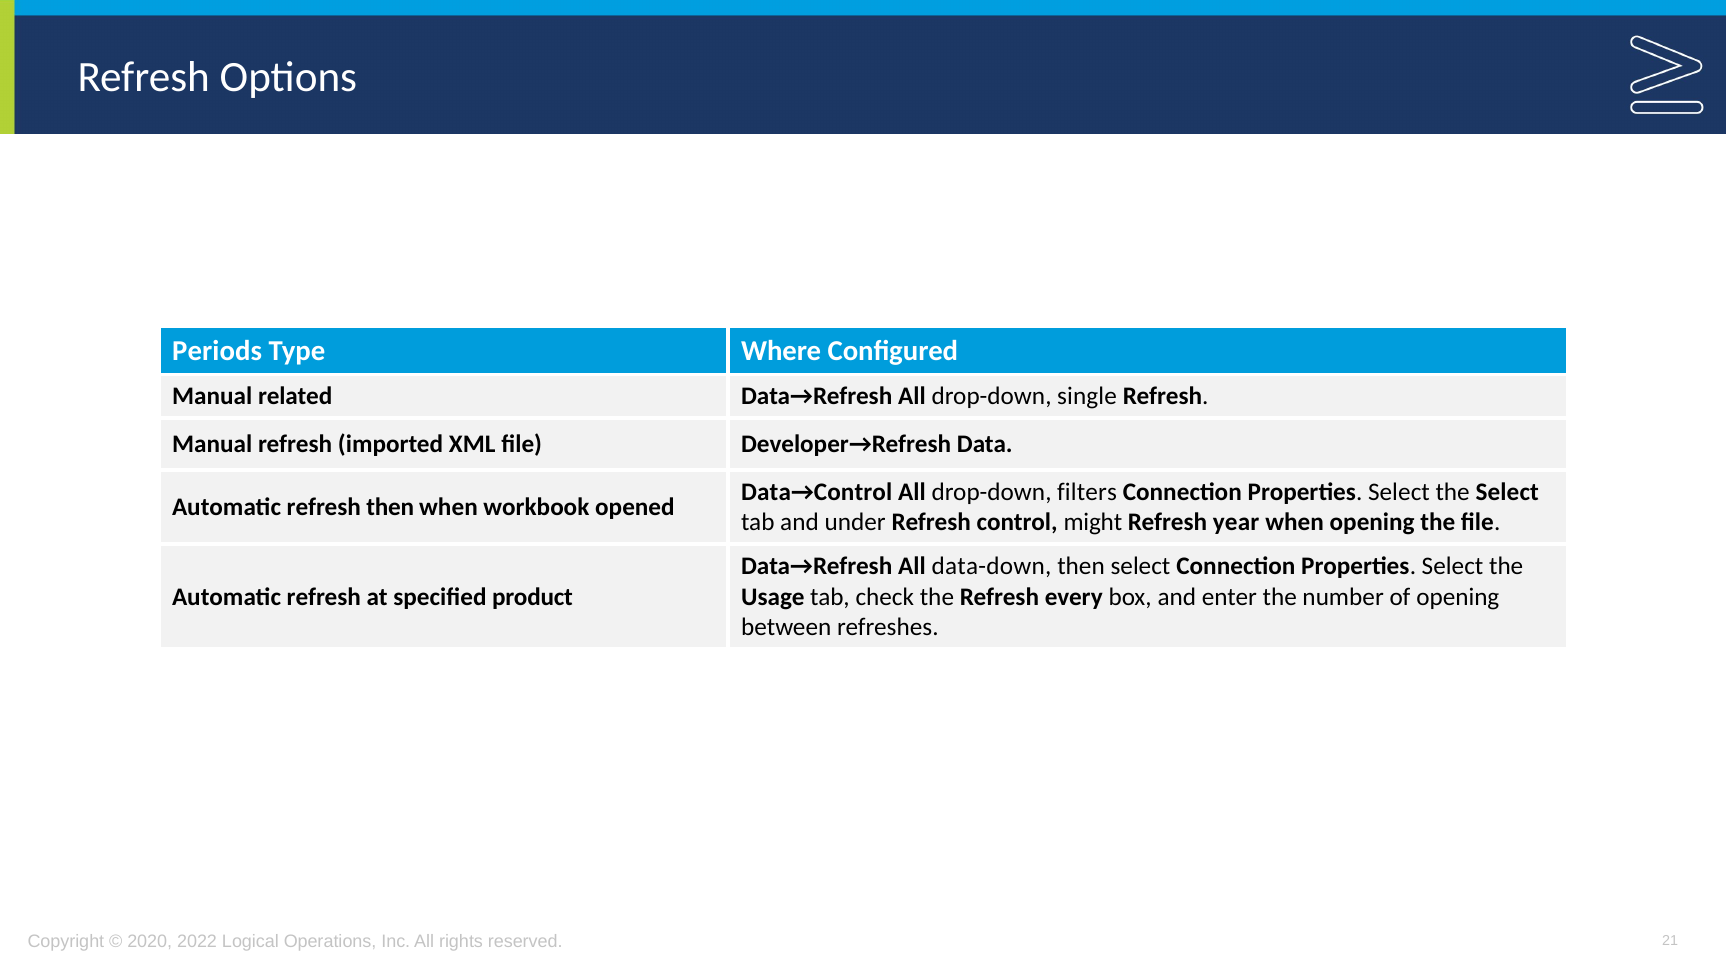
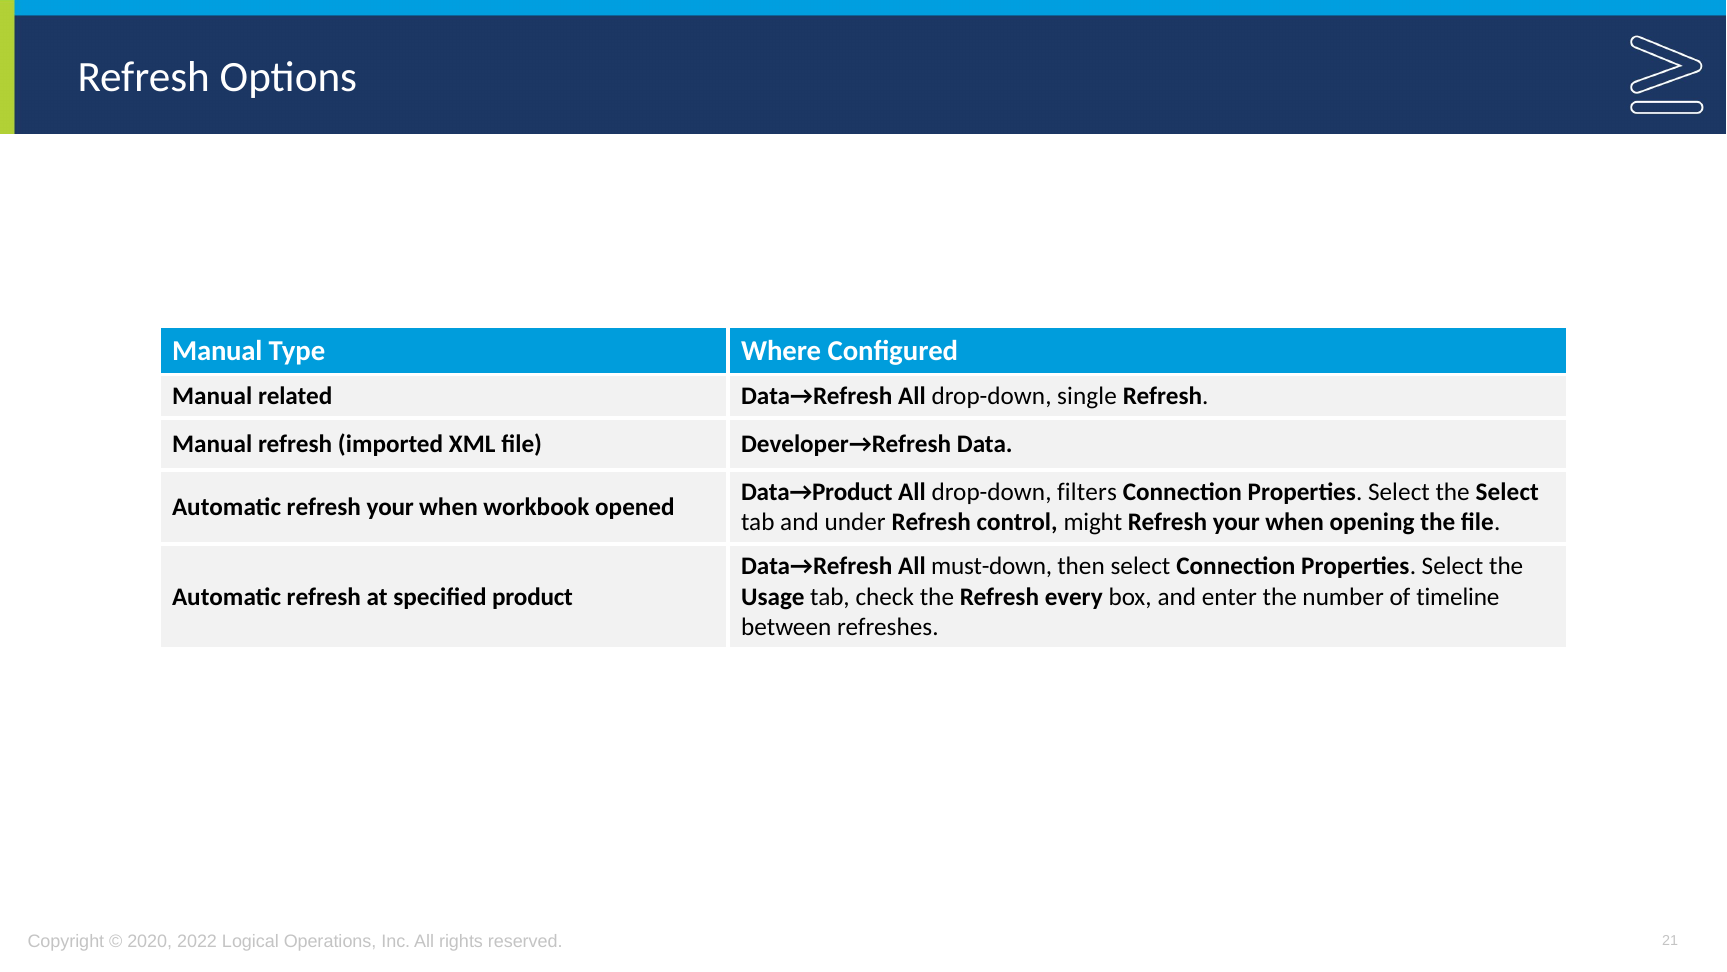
Periods at (217, 351): Periods -> Manual
Data→Control: Data→Control -> Data→Product
Automatic refresh then: then -> your
year at (1236, 522): year -> your
data-down: data-down -> must-down
of opening: opening -> timeline
